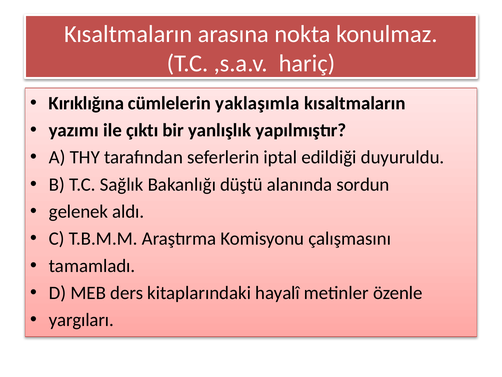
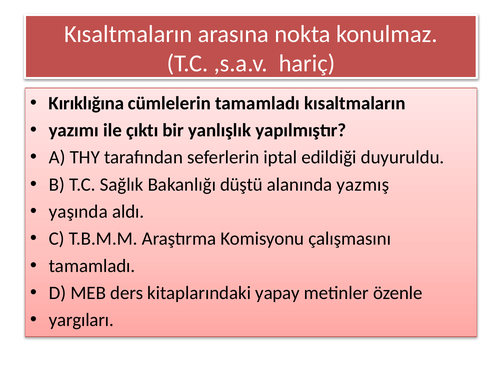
cümlelerin yaklaşımla: yaklaşımla -> tamamladı
sordun: sordun -> yazmış
gelenek: gelenek -> yaşında
hayalî: hayalî -> yapay
